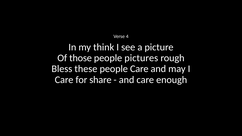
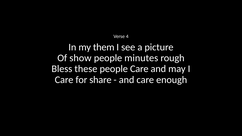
think: think -> them
those: those -> show
pictures: pictures -> minutes
